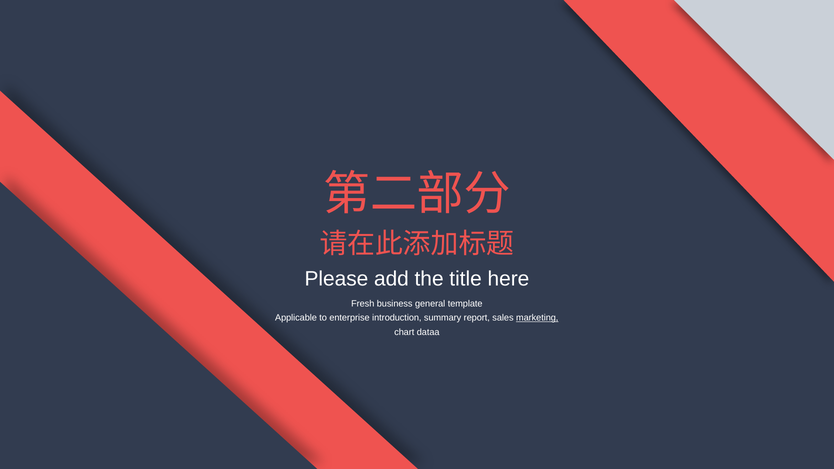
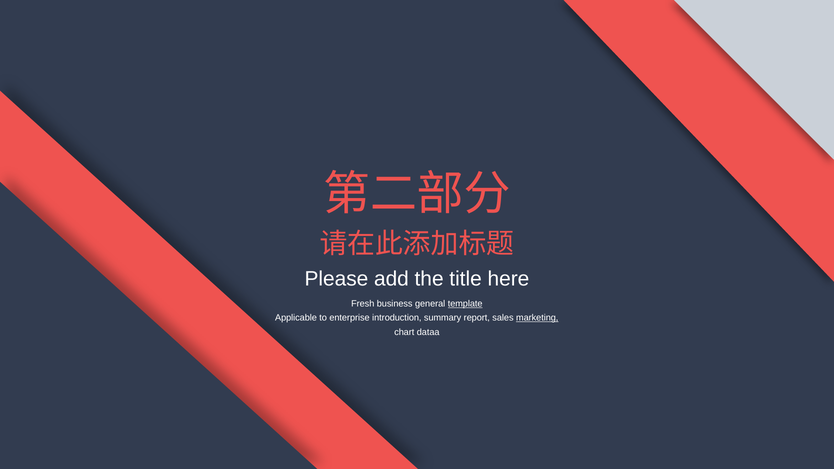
template underline: none -> present
